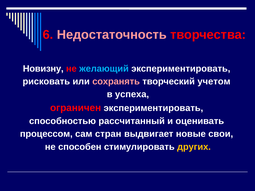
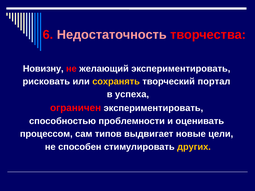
желающий colour: light blue -> white
сохранять colour: pink -> yellow
учетом: учетом -> портал
рассчитанный: рассчитанный -> проблемности
стран: стран -> типов
свои: свои -> цели
